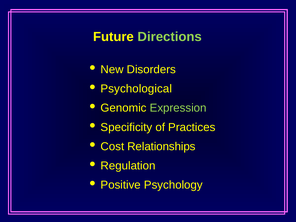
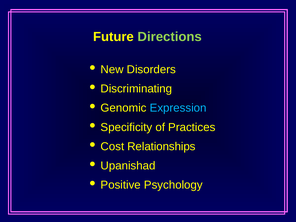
Psychological: Psychological -> Discriminating
Expression colour: light green -> light blue
Regulation: Regulation -> Upanishad
